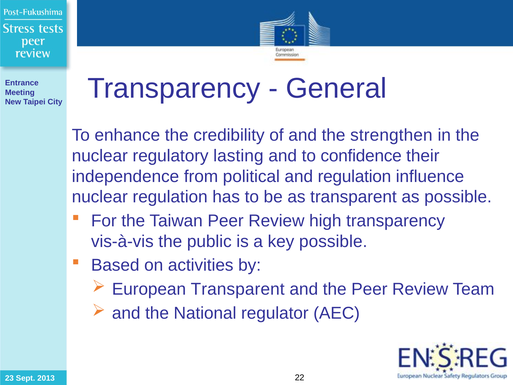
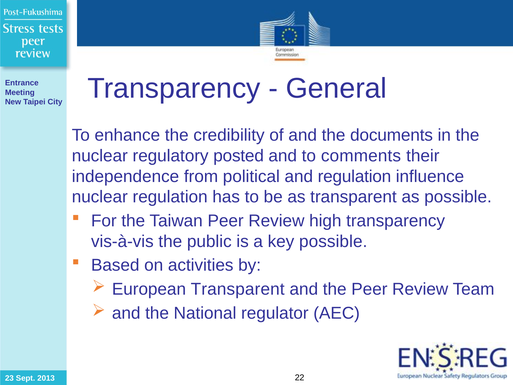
strengthen: strengthen -> documents
lasting: lasting -> posted
confidence: confidence -> comments
